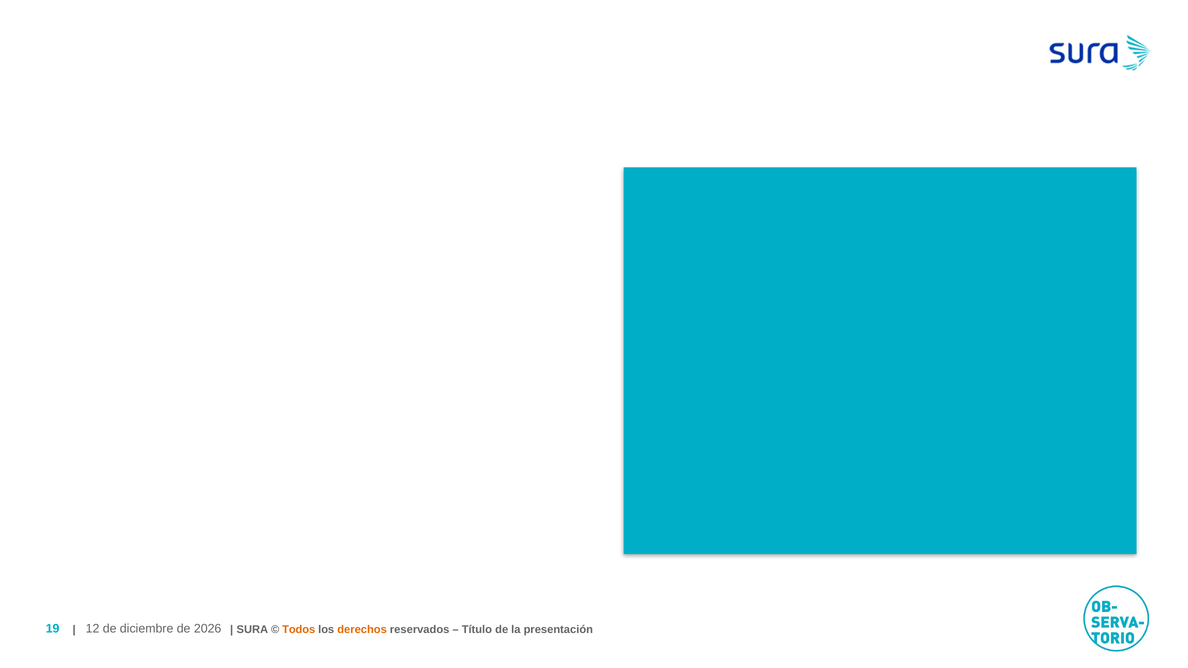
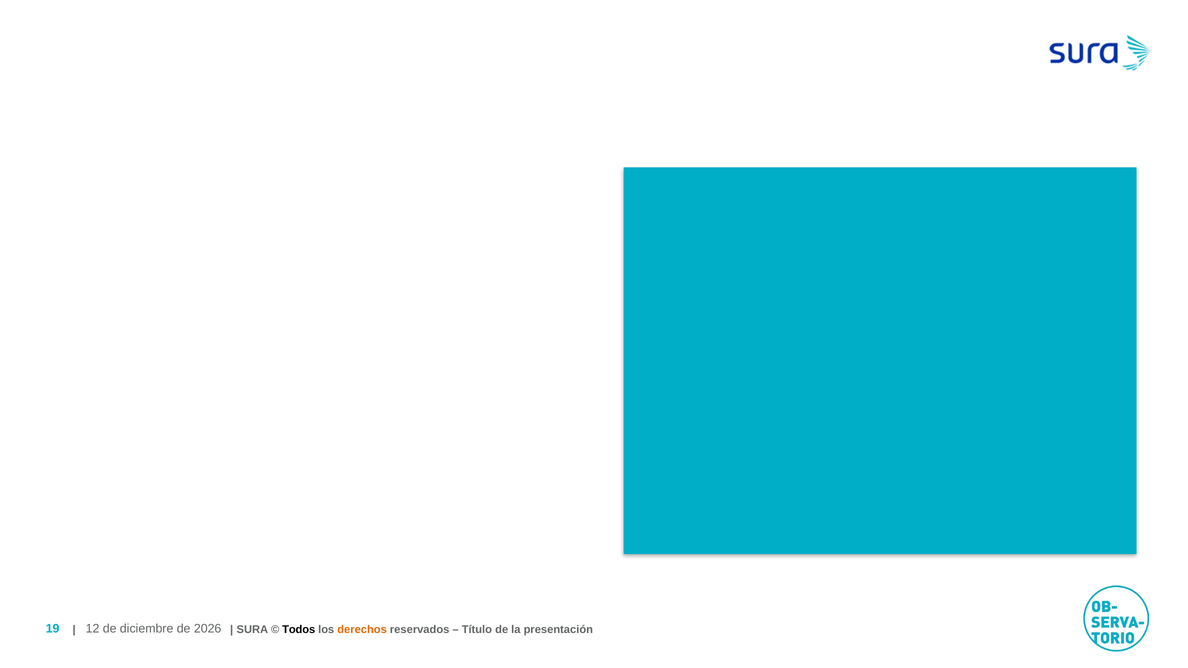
Todos colour: orange -> black
